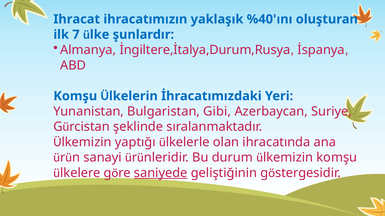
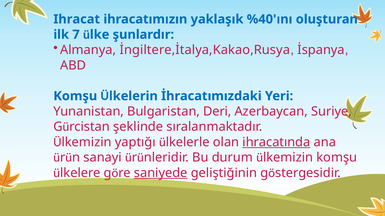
İngiltere,İtalya,Durum,Rusya: İngiltere,İtalya,Durum,Rusya -> İngiltere,İtalya,Kakao,Rusya
Gibi: Gibi -> Deri
ihracatında underline: none -> present
